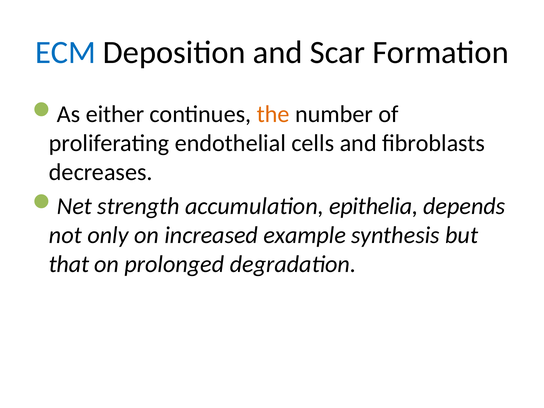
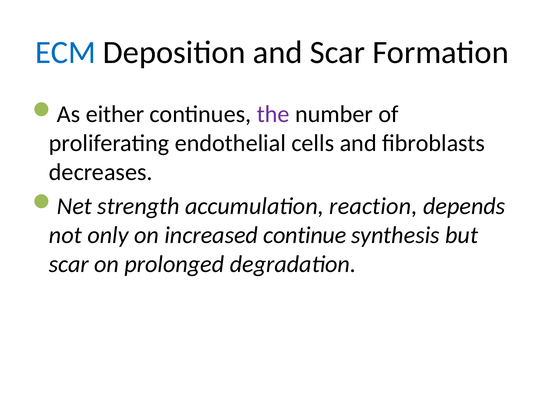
the colour: orange -> purple
epithelia: epithelia -> reaction
example: example -> continue
that at (69, 264): that -> scar
